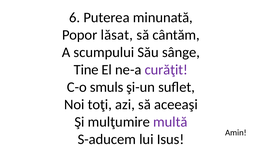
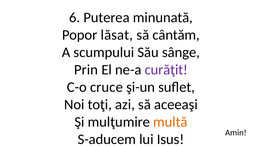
Tine: Tine -> Prin
smuls: smuls -> cruce
multă colour: purple -> orange
